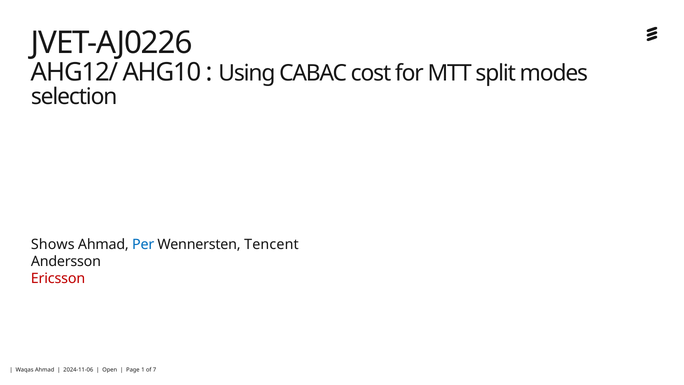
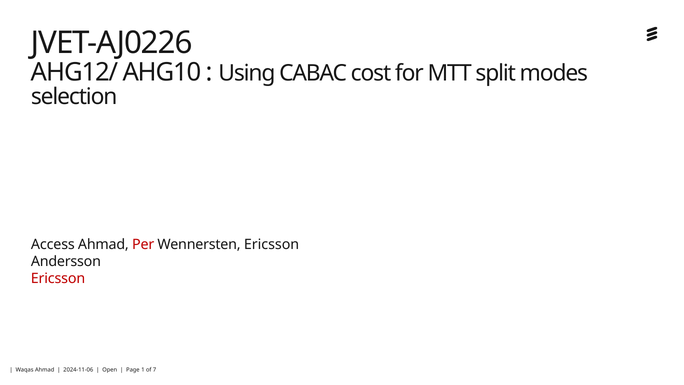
Shows: Shows -> Access
Per colour: blue -> red
Wennersten Tencent: Tencent -> Ericsson
